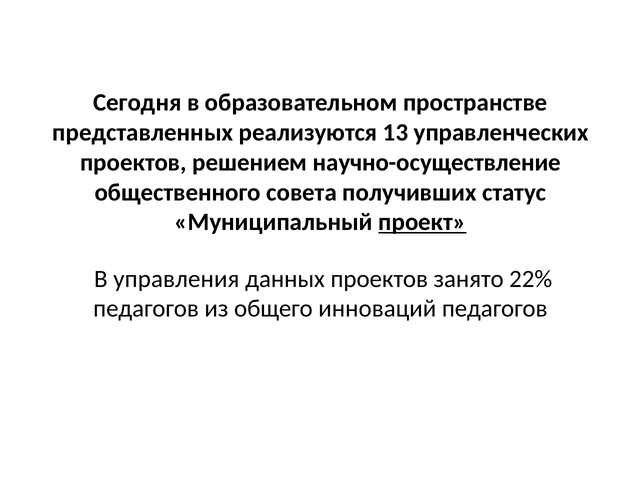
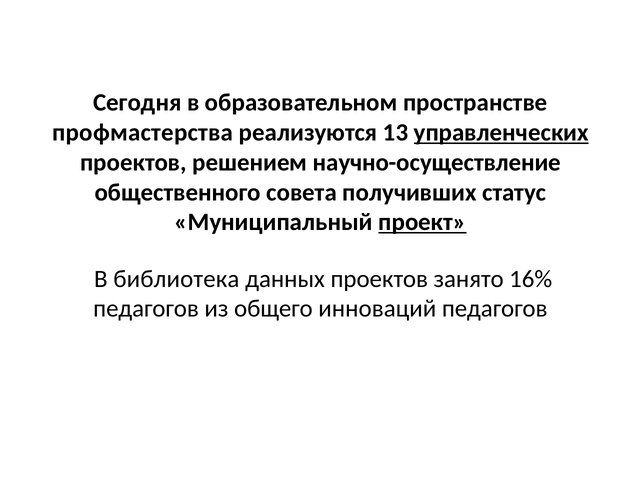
представленных: представленных -> профмастерства
управленческих underline: none -> present
управления: управления -> библиотека
22%: 22% -> 16%
